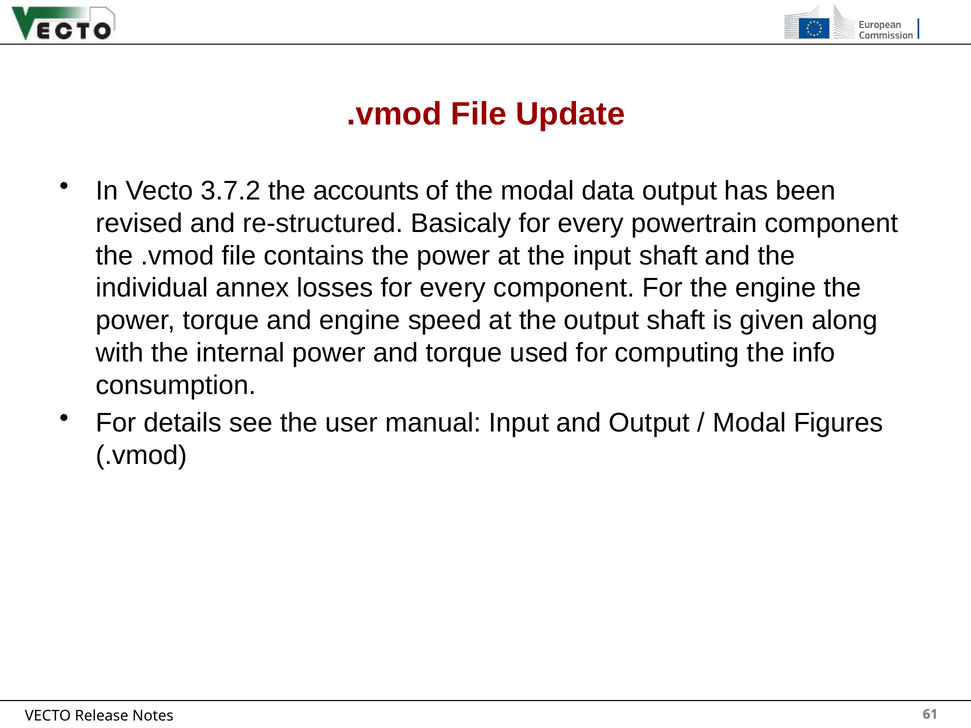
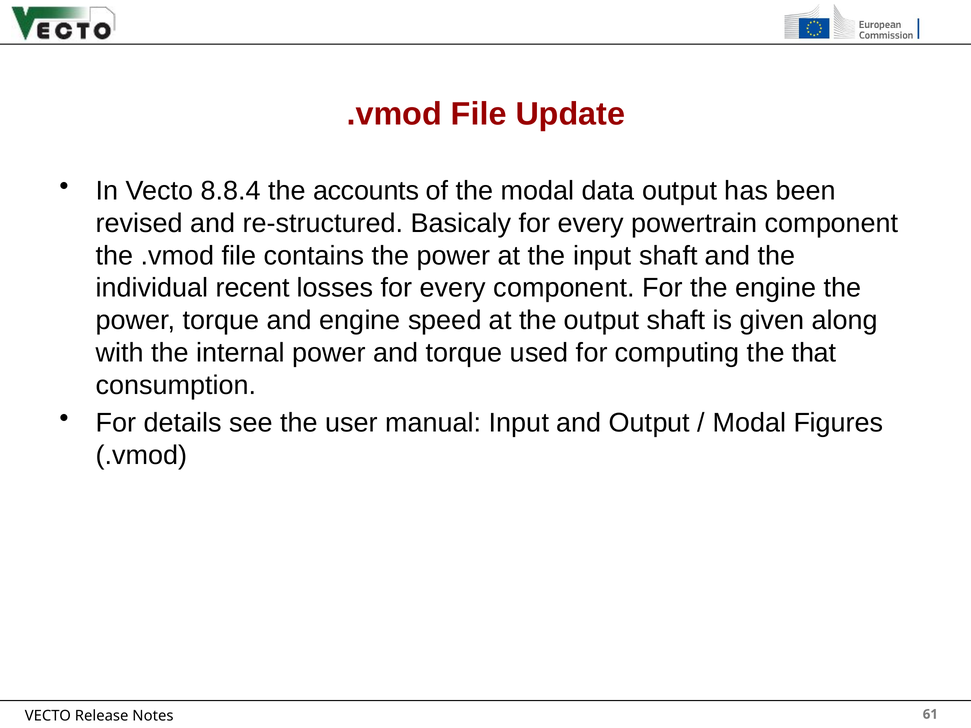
3.7.2: 3.7.2 -> 8.8.4
annex: annex -> recent
info: info -> that
